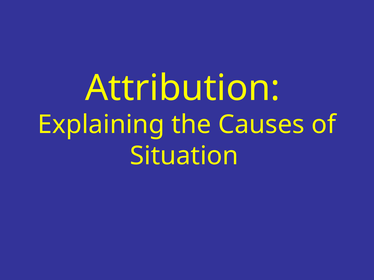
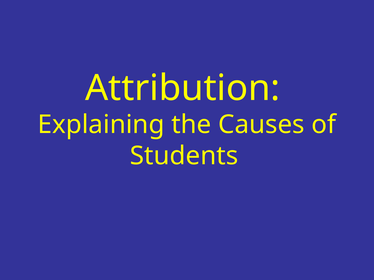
Situation: Situation -> Students
